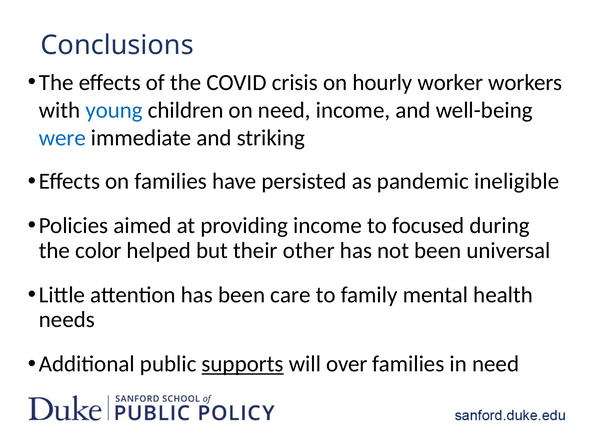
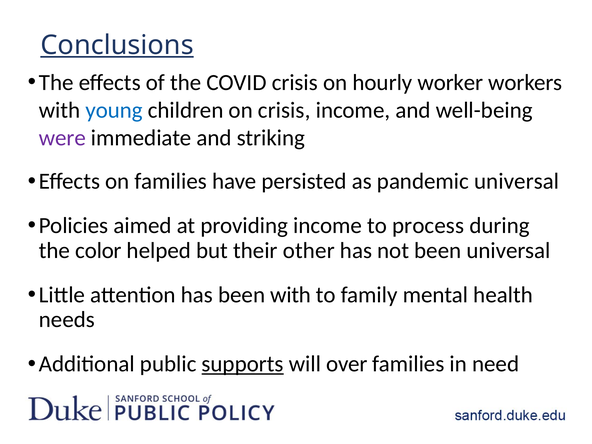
Conclusions underline: none -> present
on need: need -> crisis
were colour: blue -> purple
pandemic ineligible: ineligible -> universal
focused: focused -> process
been care: care -> with
